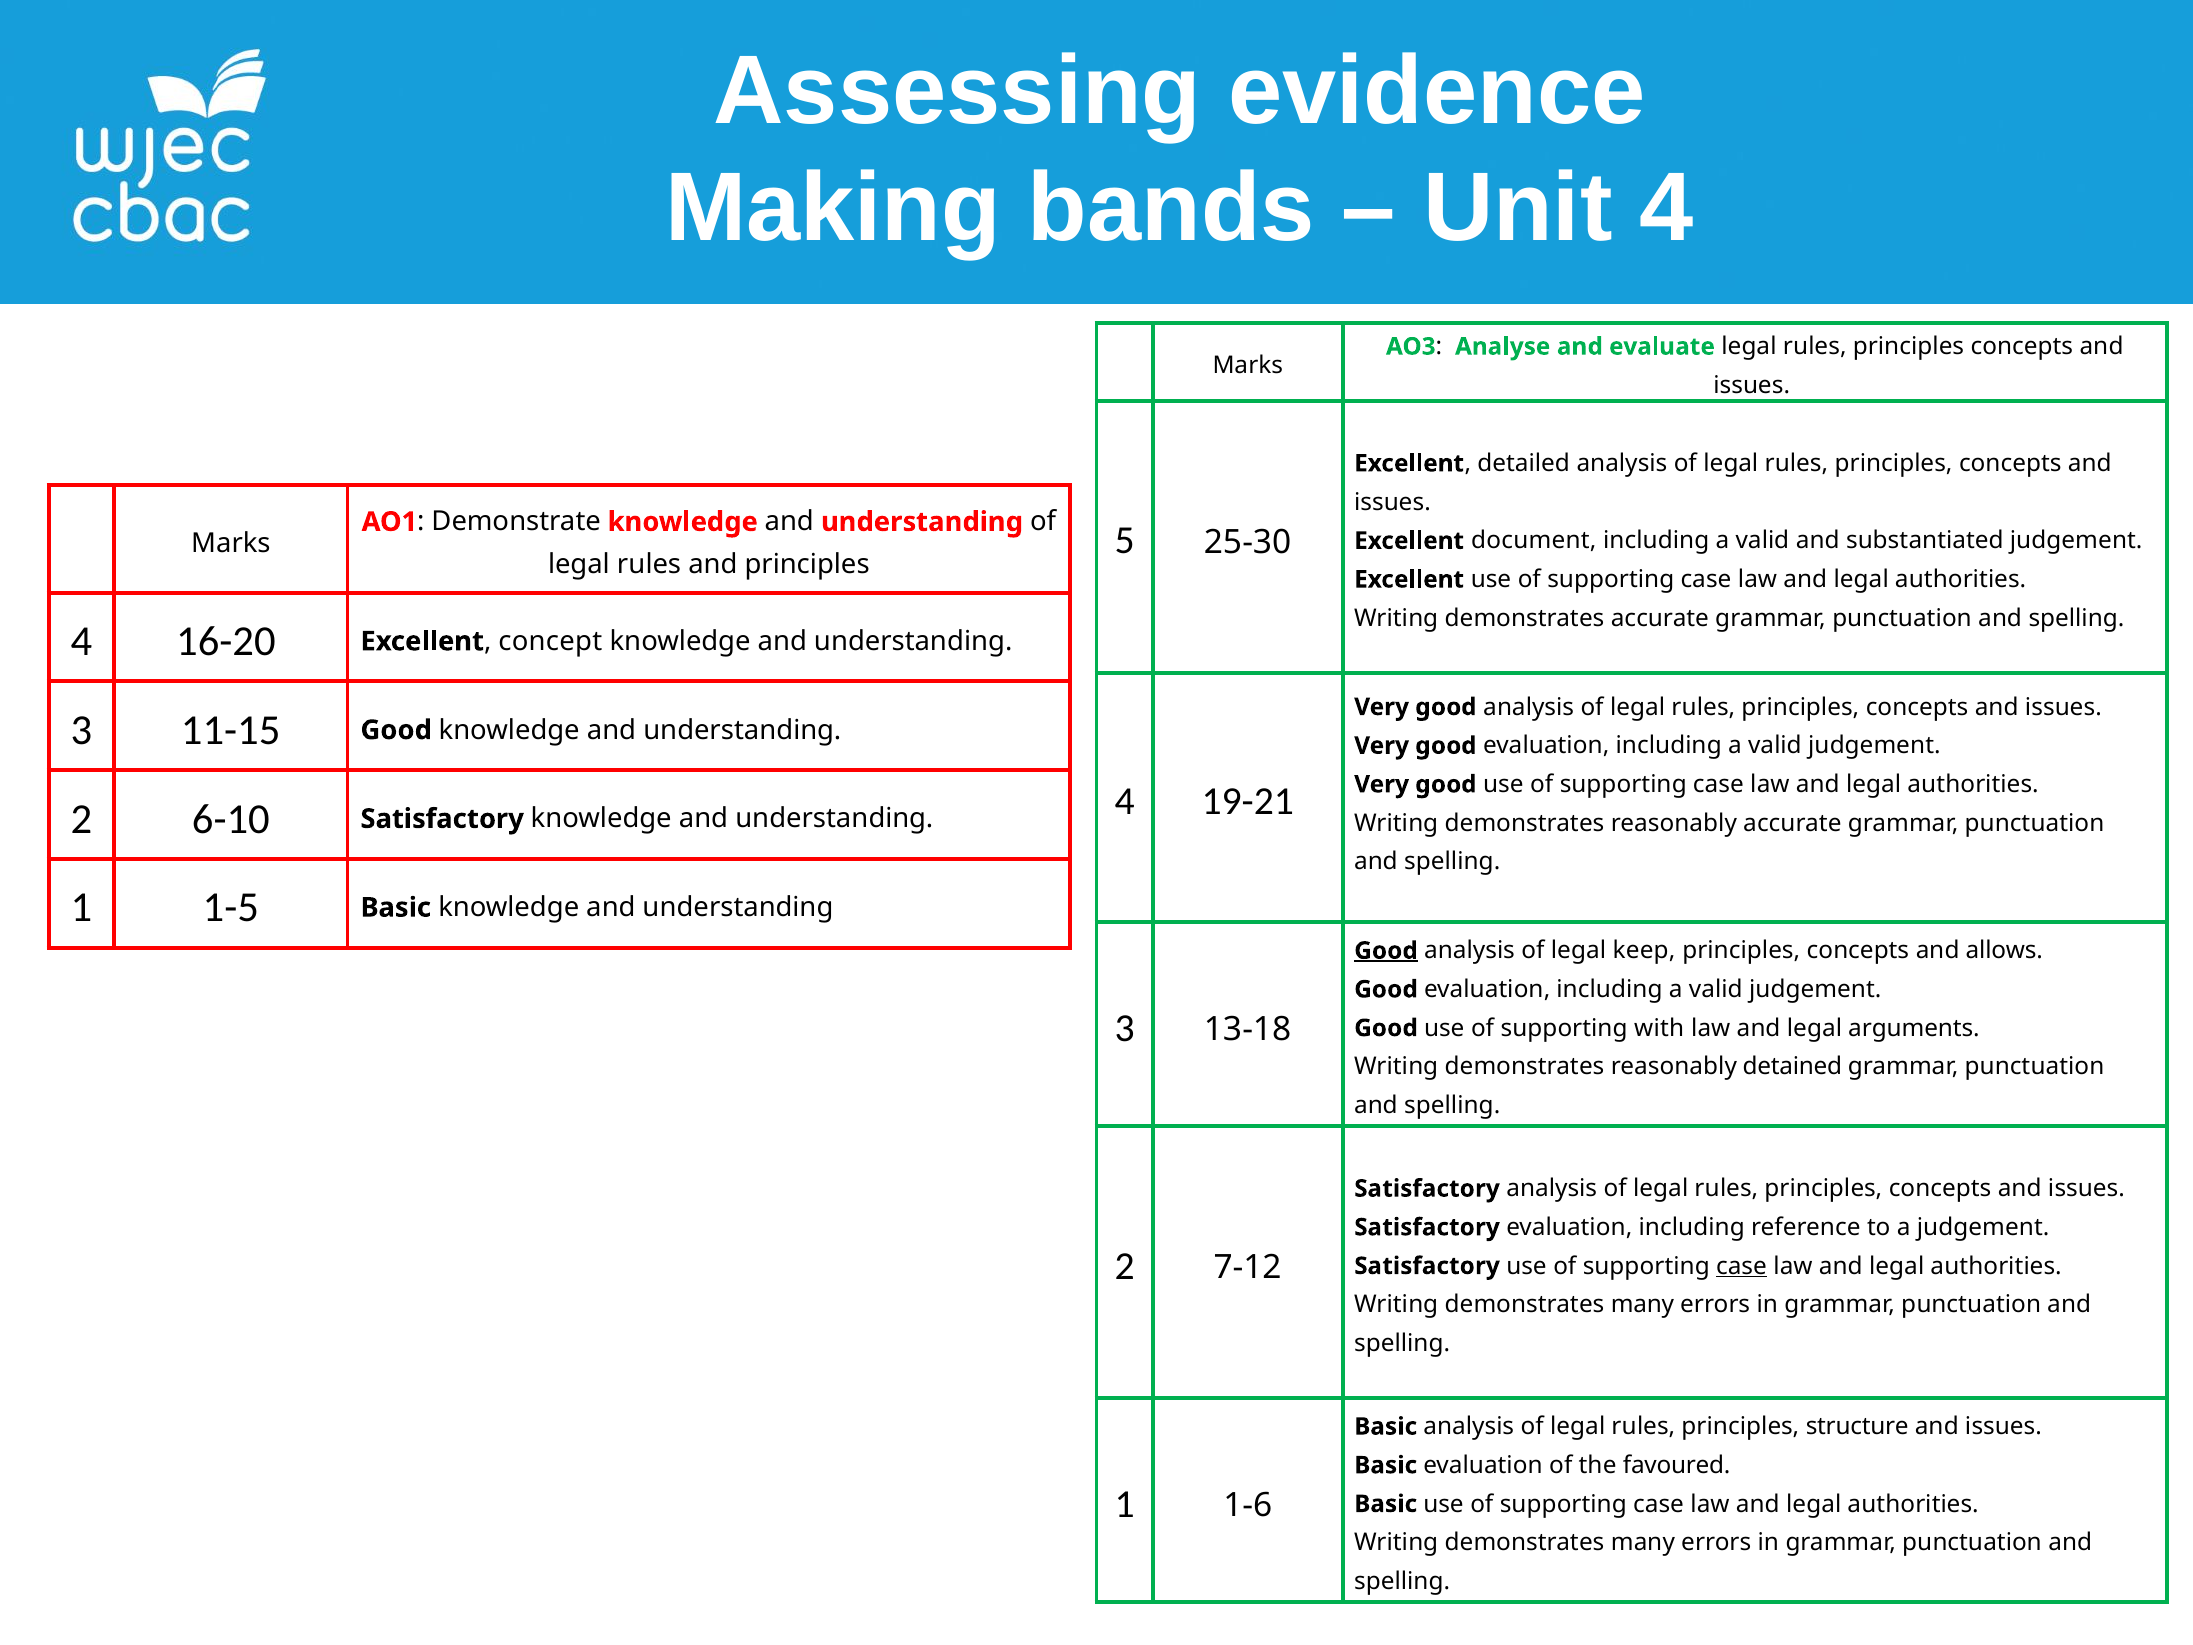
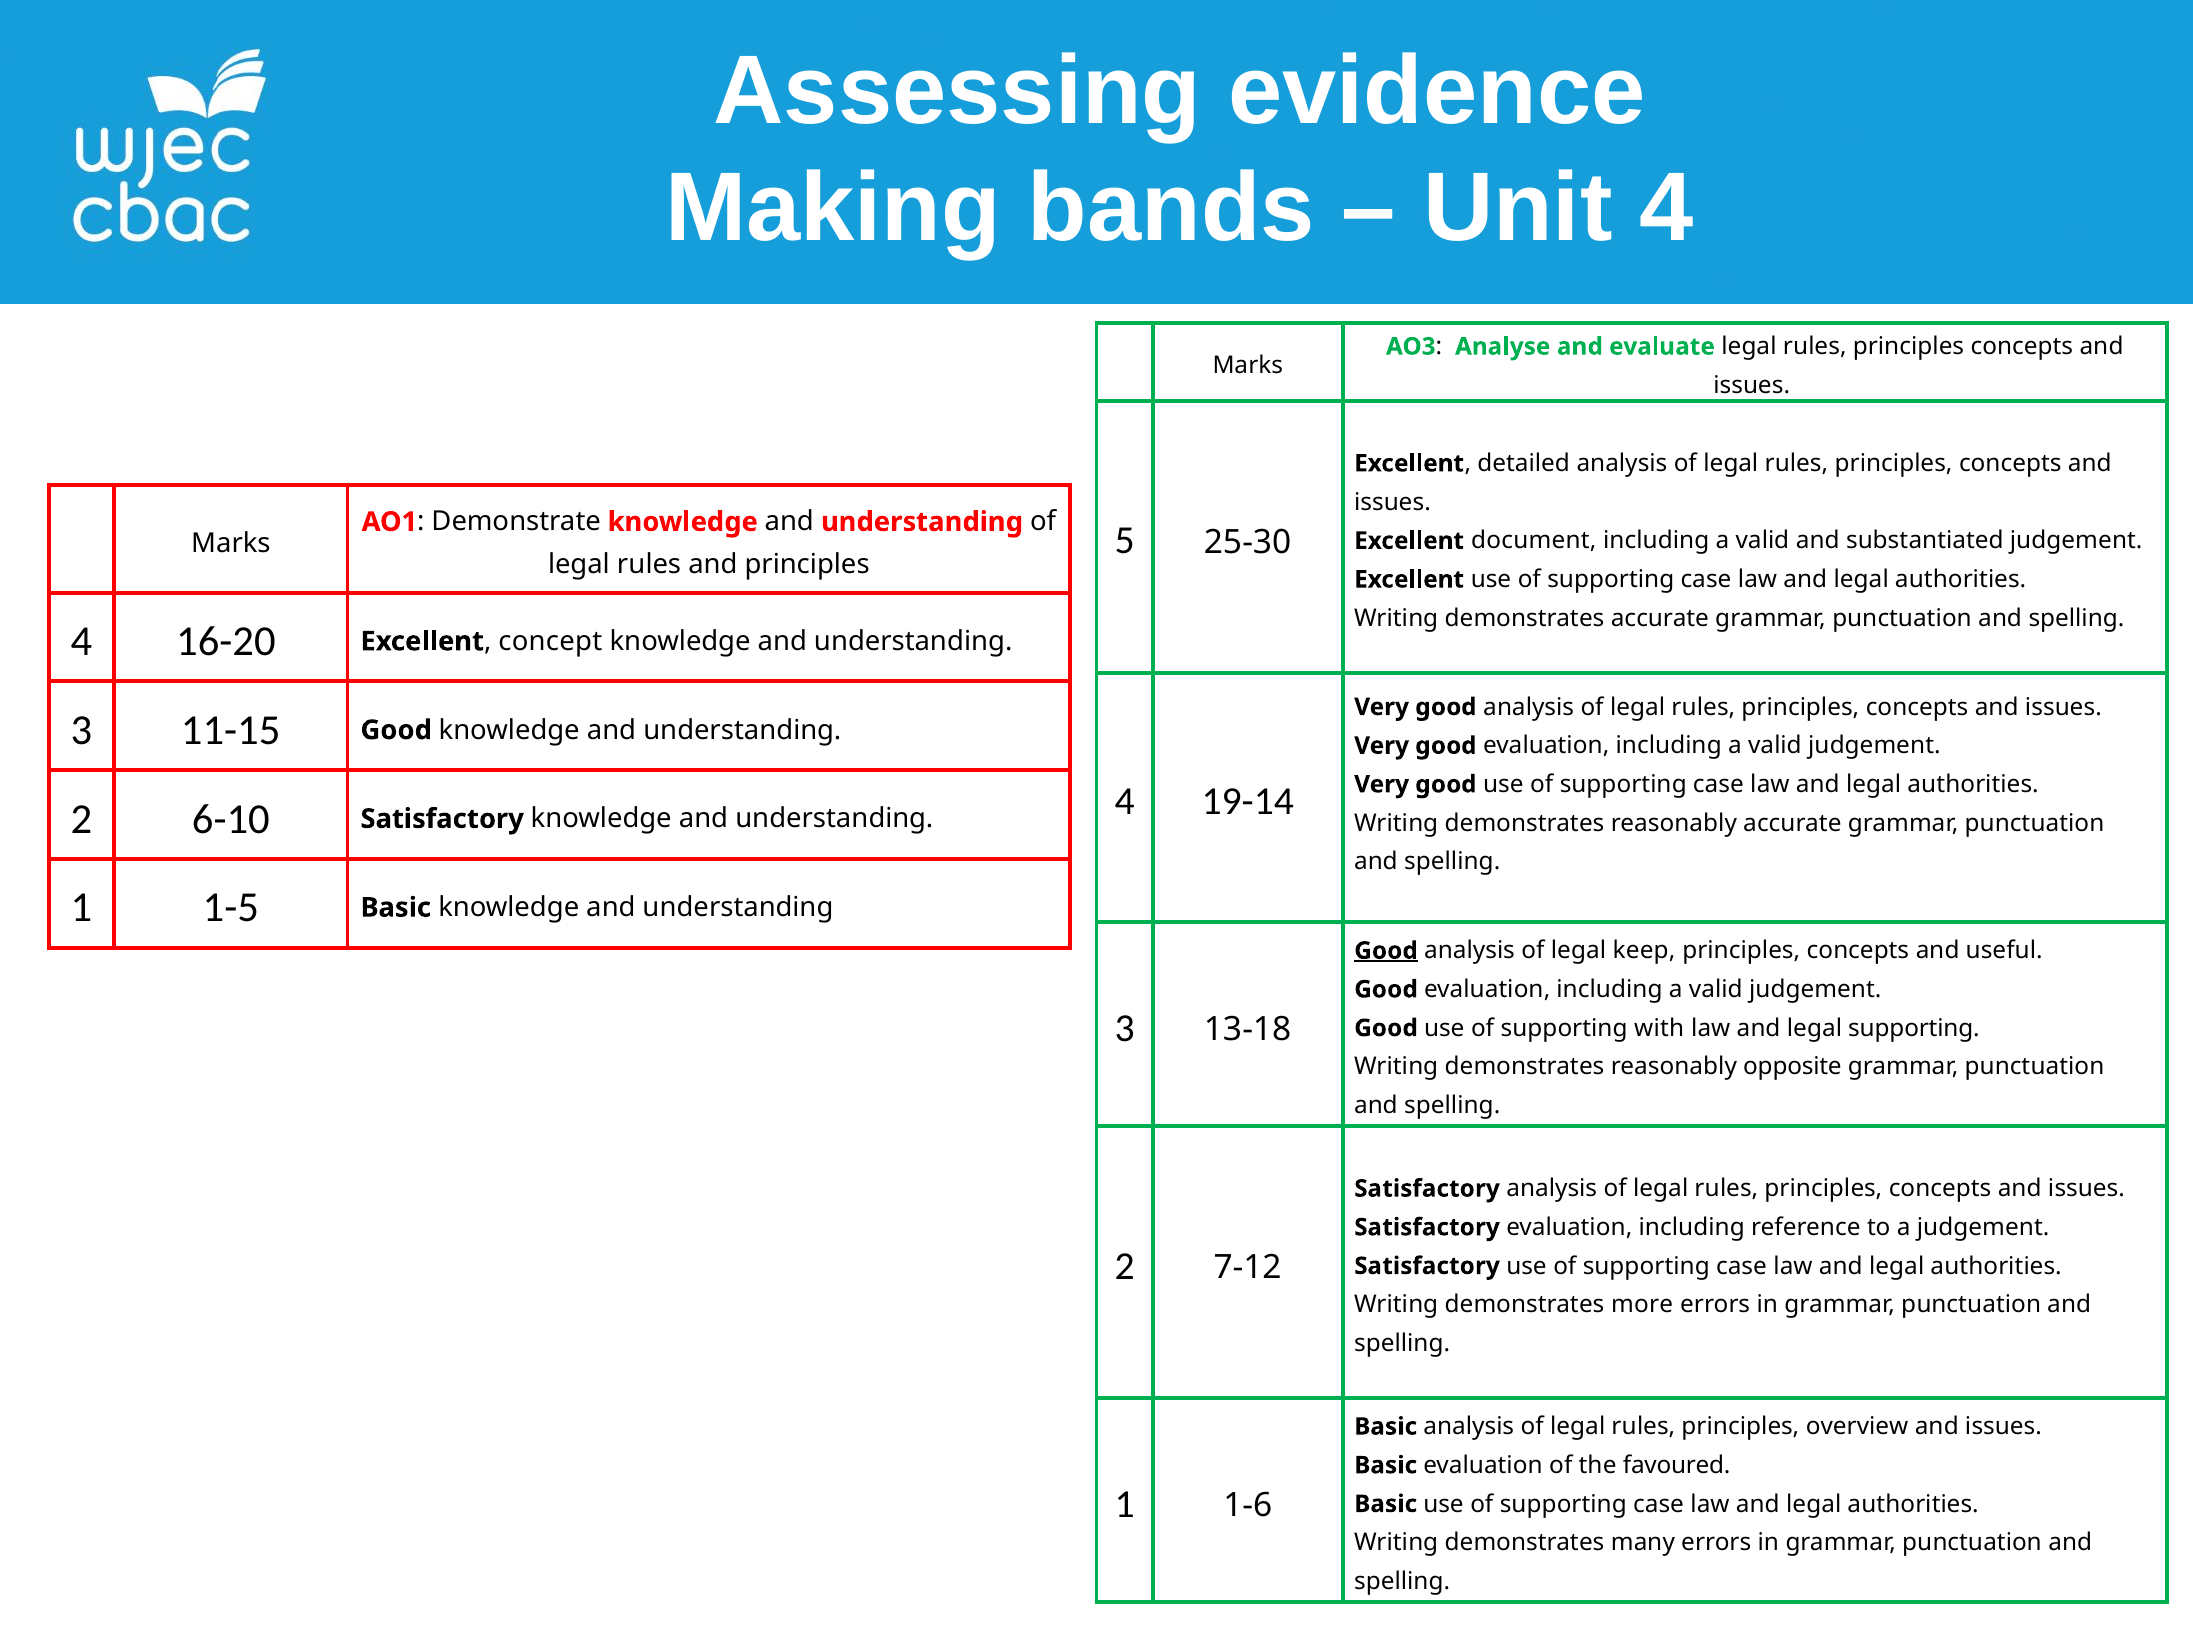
19-21: 19-21 -> 19-14
allows: allows -> useful
legal arguments: arguments -> supporting
detained: detained -> opposite
case at (1741, 1266) underline: present -> none
many at (1642, 1304): many -> more
structure: structure -> overview
